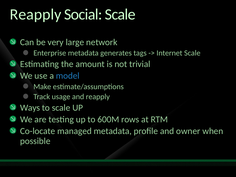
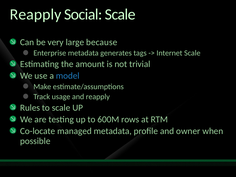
network: network -> because
Ways: Ways -> Rules
